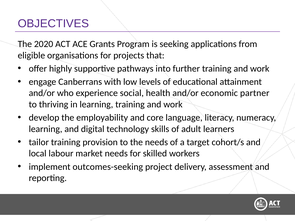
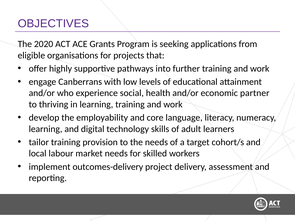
outcomes-seeking: outcomes-seeking -> outcomes-delivery
